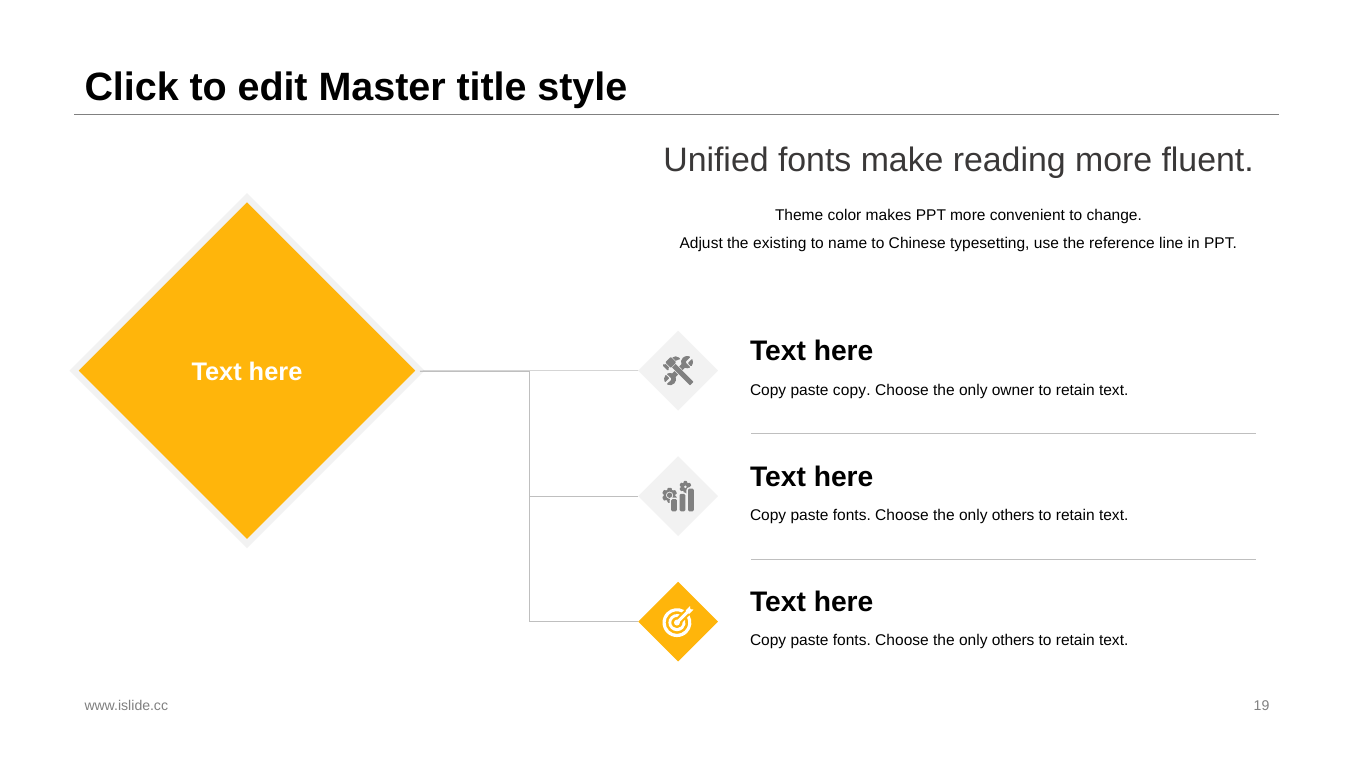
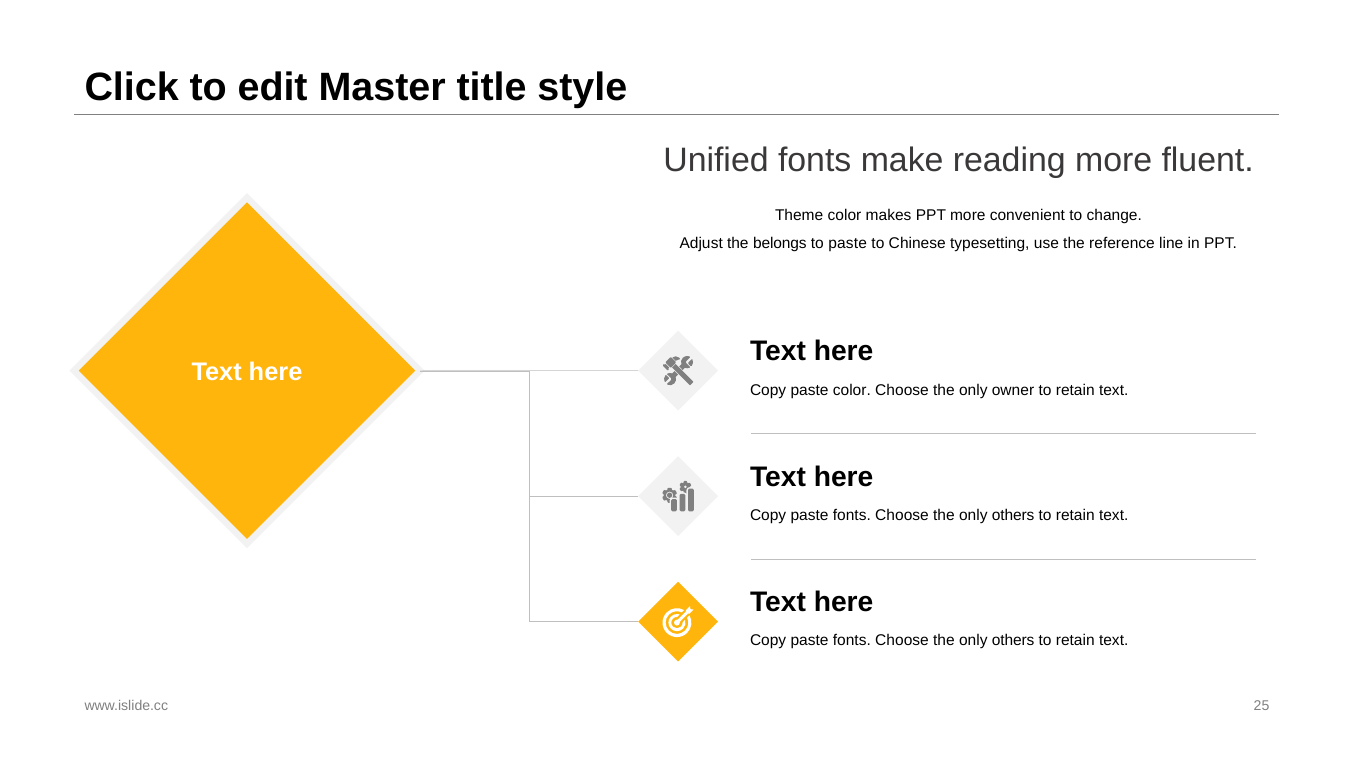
existing: existing -> belongs
to name: name -> paste
paste copy: copy -> color
19: 19 -> 25
